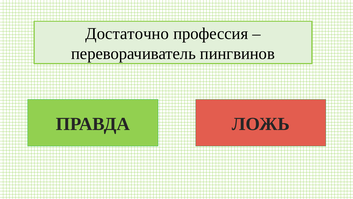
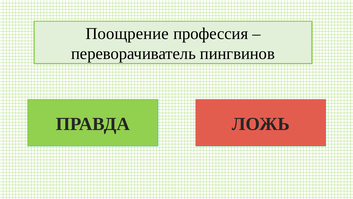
Достаточно: Достаточно -> Поощрение
